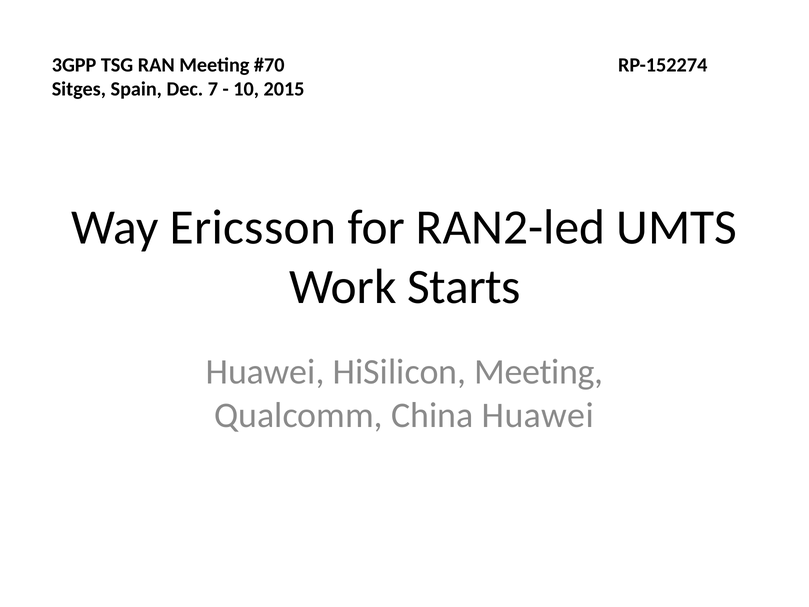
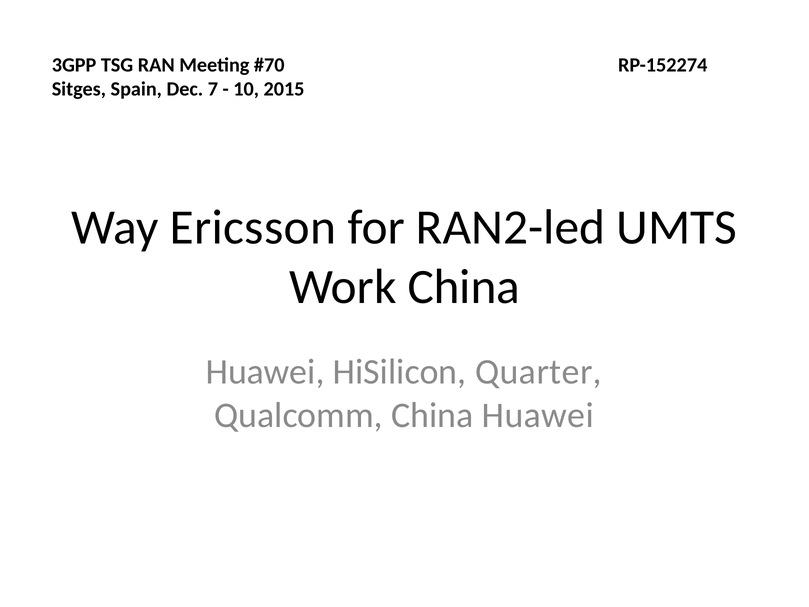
Work Starts: Starts -> China
HiSilicon Meeting: Meeting -> Quarter
